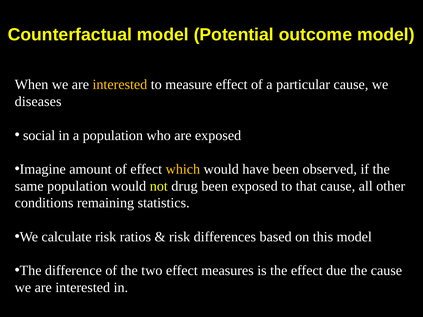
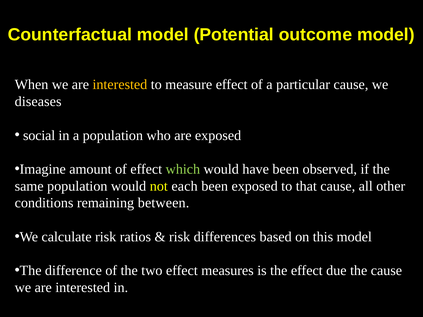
which colour: yellow -> light green
drug: drug -> each
statistics: statistics -> between
